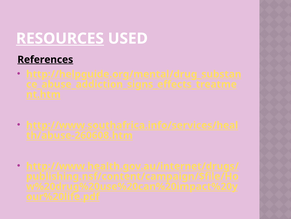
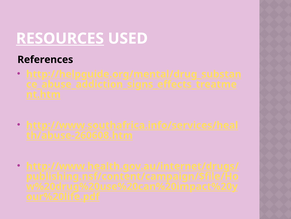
References underline: present -> none
